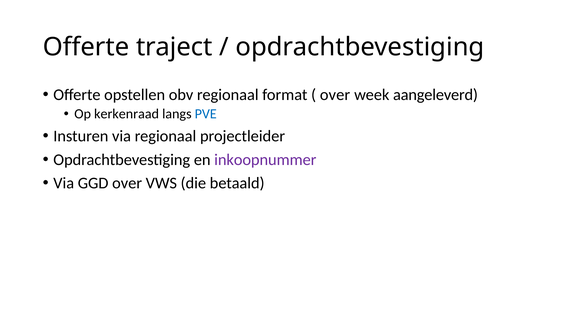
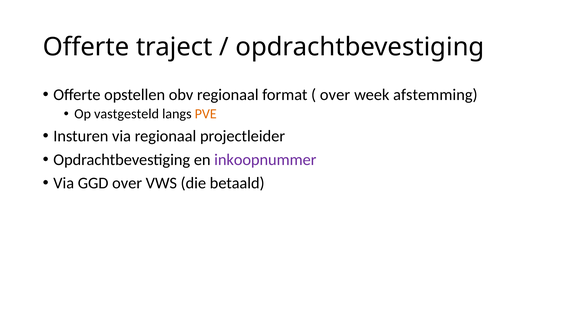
aangeleverd: aangeleverd -> afstemming
kerkenraad: kerkenraad -> vastgesteld
PVE colour: blue -> orange
